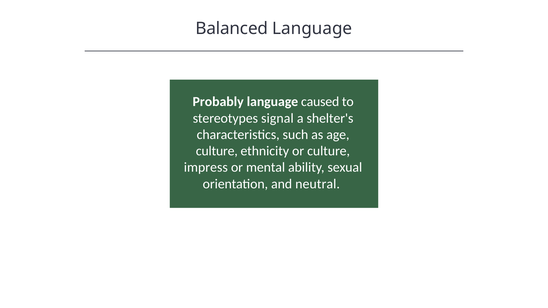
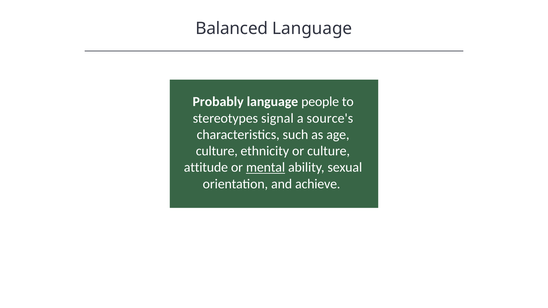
caused: caused -> people
shelter's: shelter's -> source's
impress: impress -> attitude
mental underline: none -> present
neutral: neutral -> achieve
